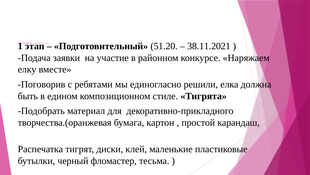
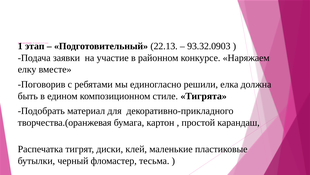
51.20: 51.20 -> 22.13
38.11.2021: 38.11.2021 -> 93.32.0903
